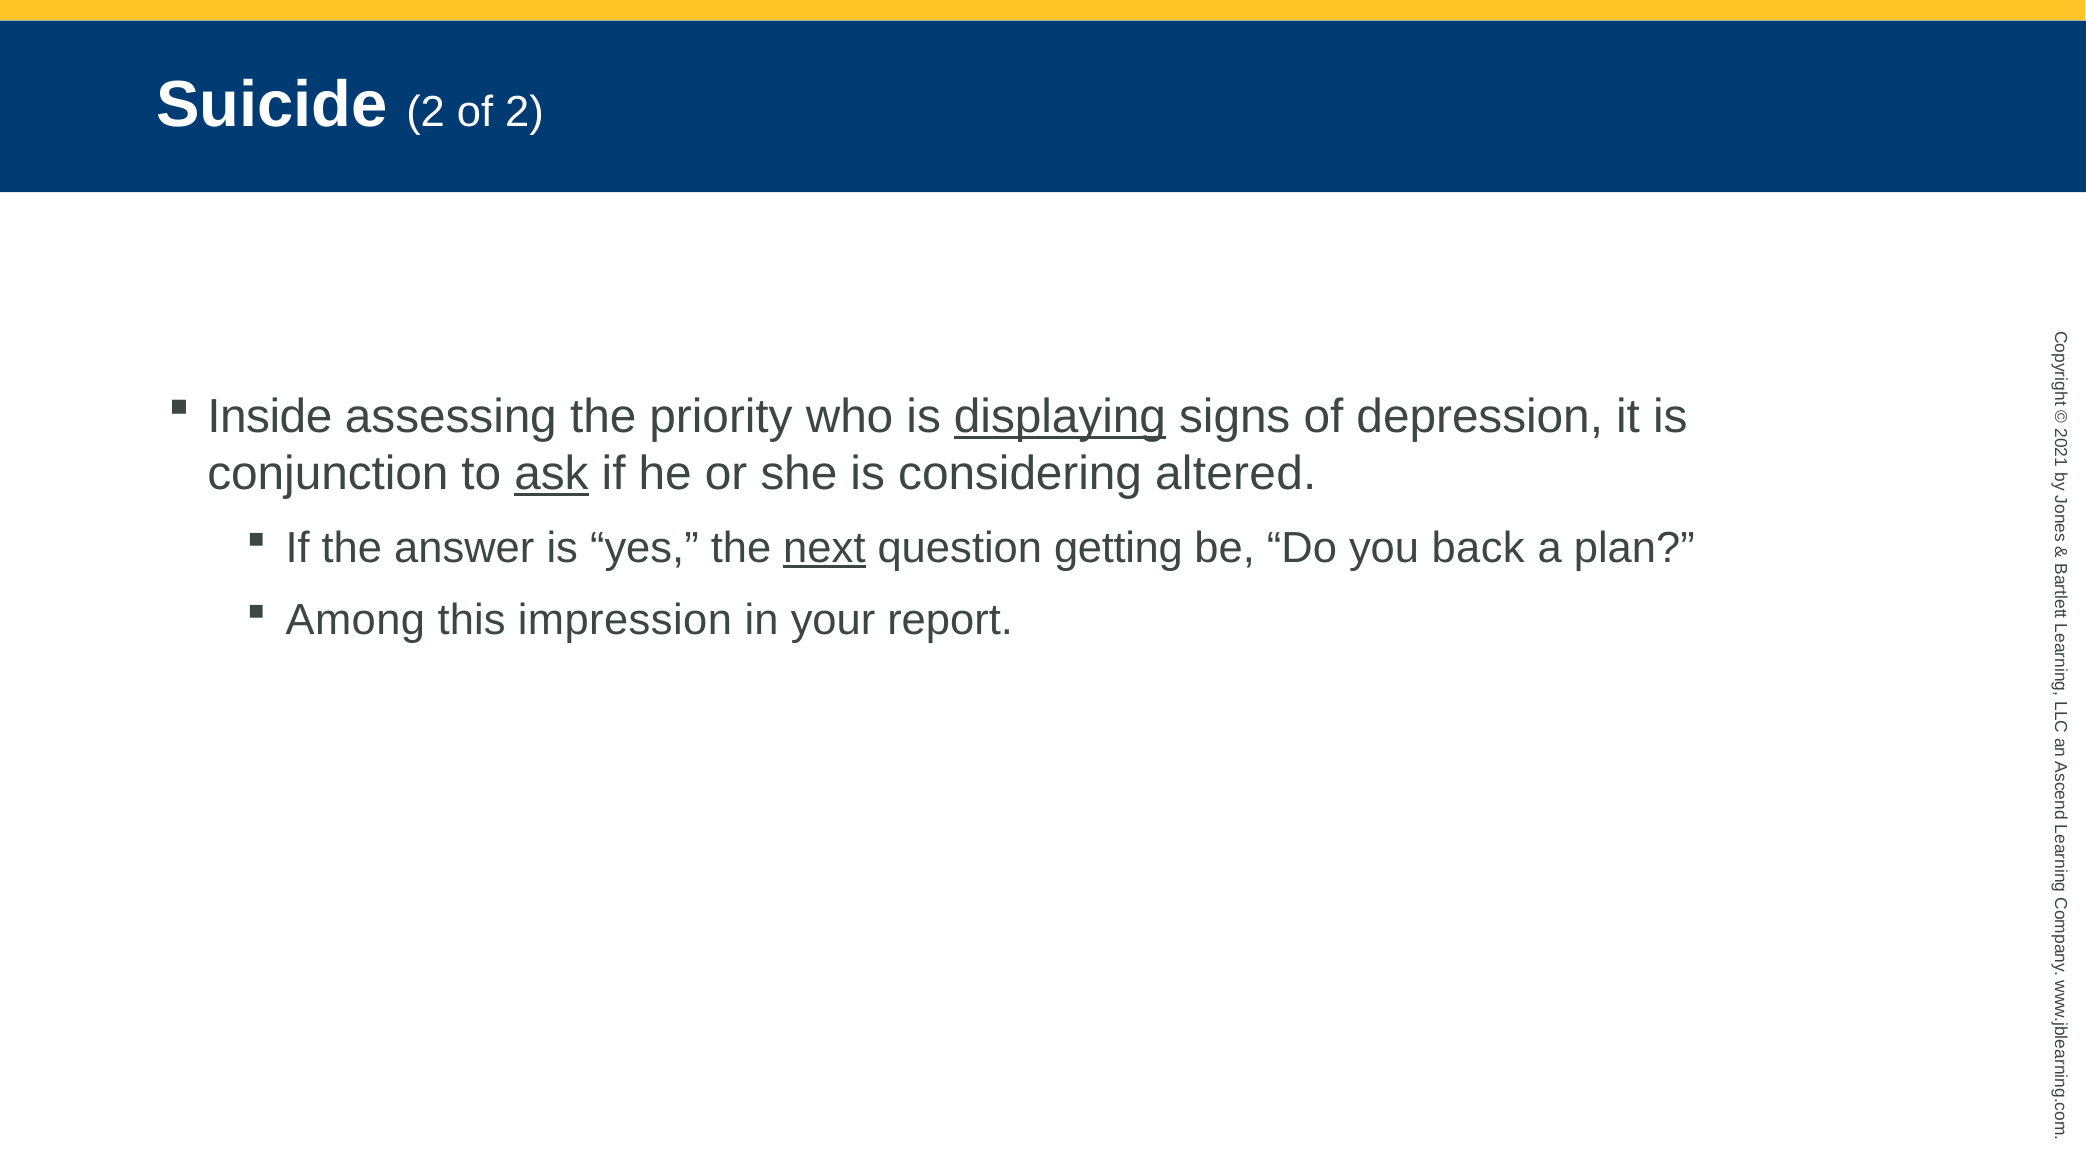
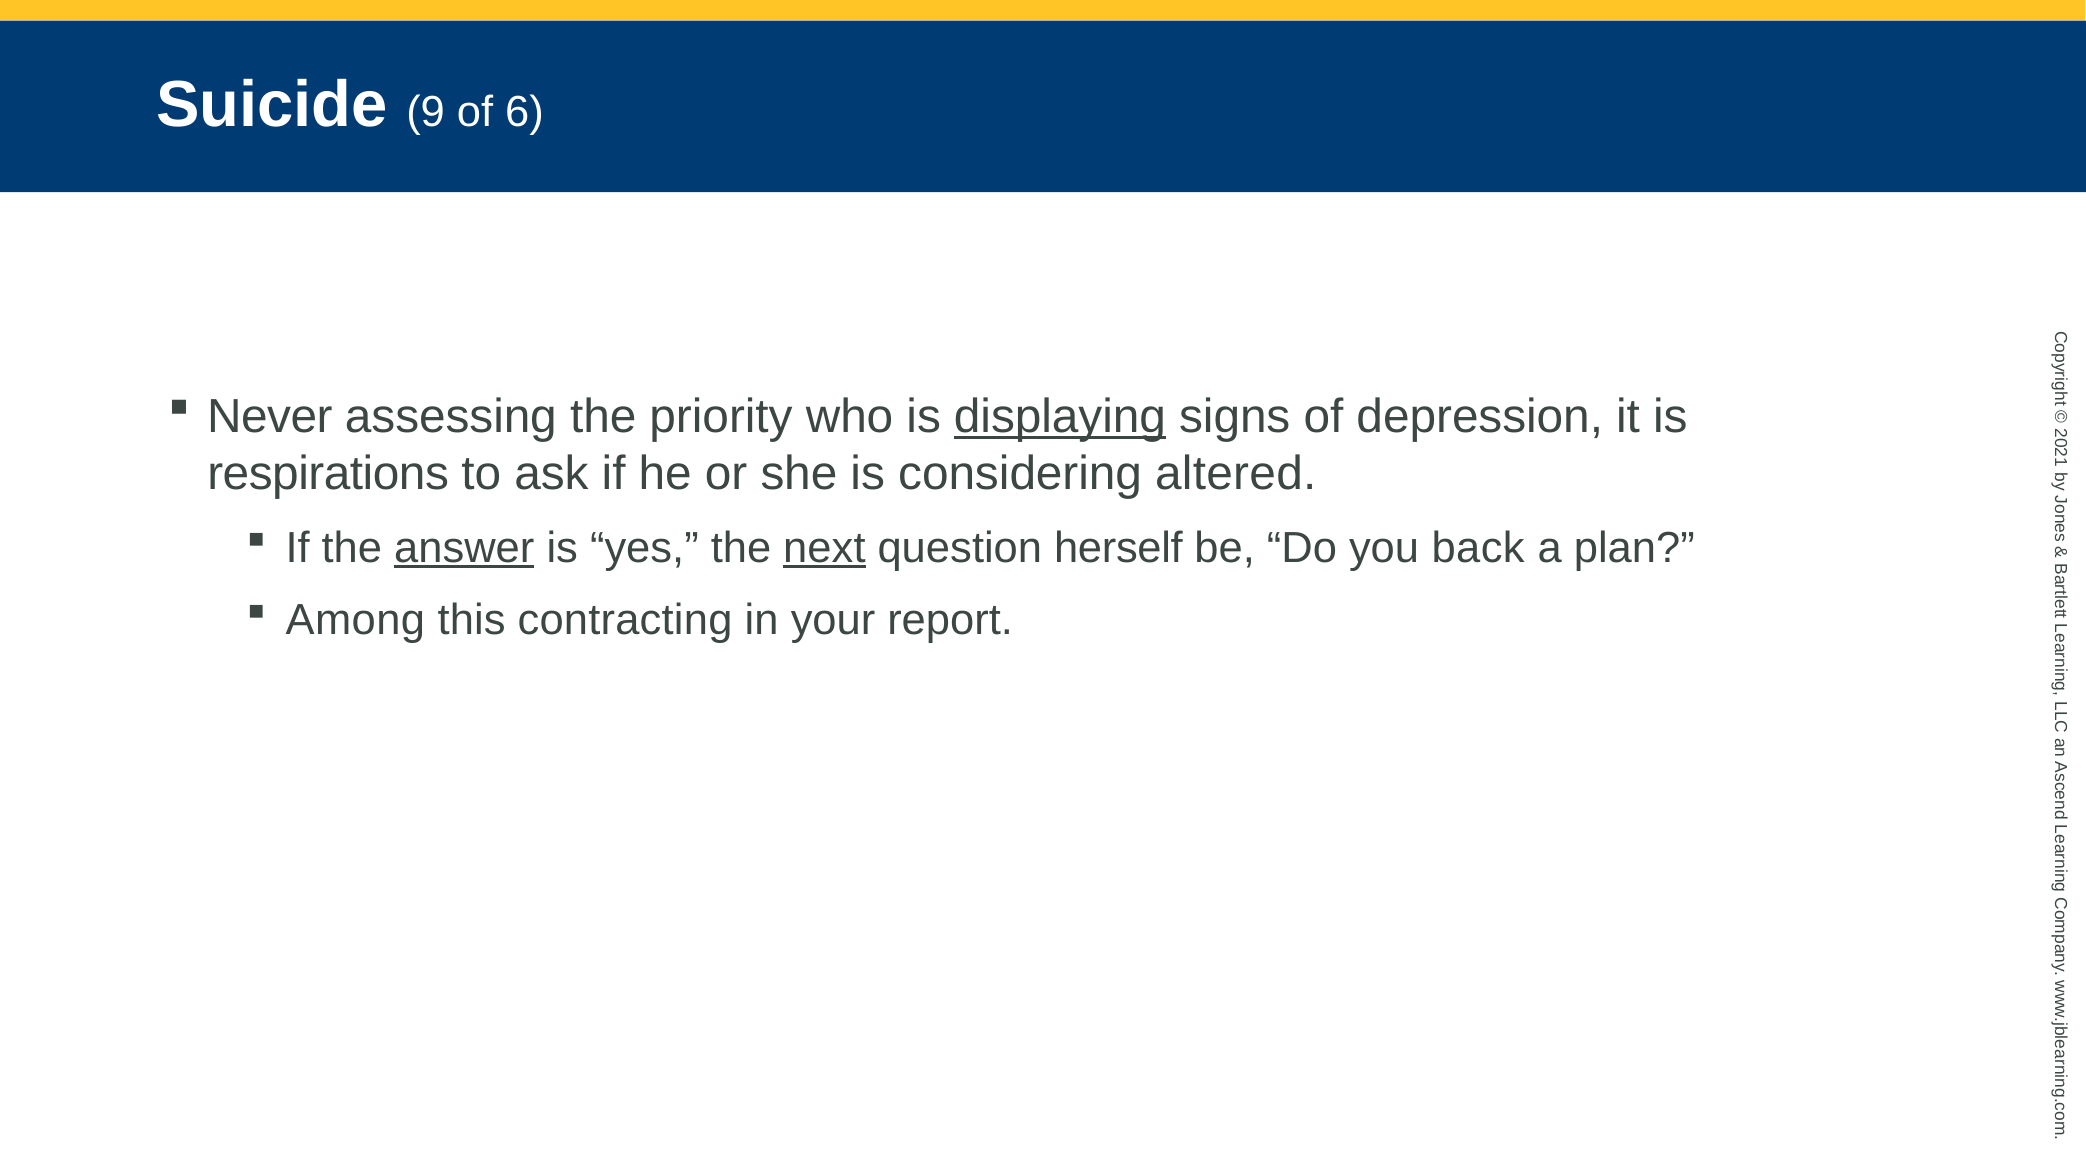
Suicide 2: 2 -> 9
of 2: 2 -> 6
Inside: Inside -> Never
conjunction: conjunction -> respirations
ask underline: present -> none
answer underline: none -> present
getting: getting -> herself
impression: impression -> contracting
